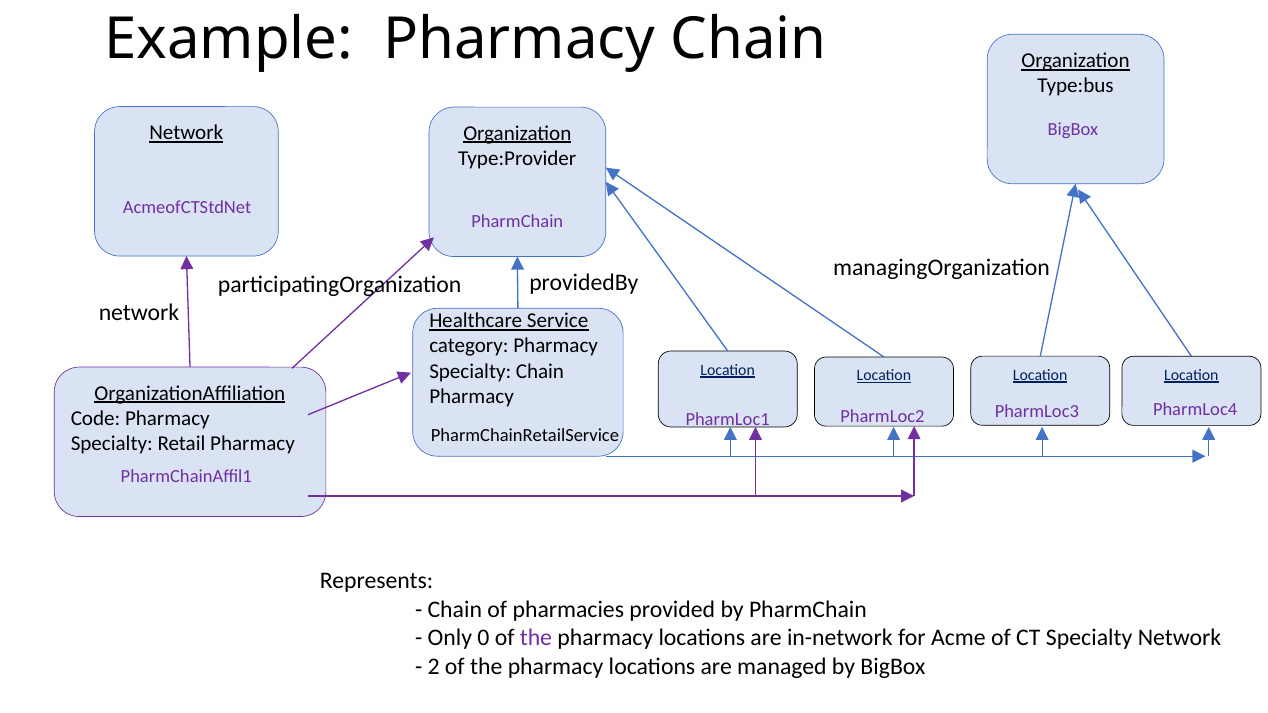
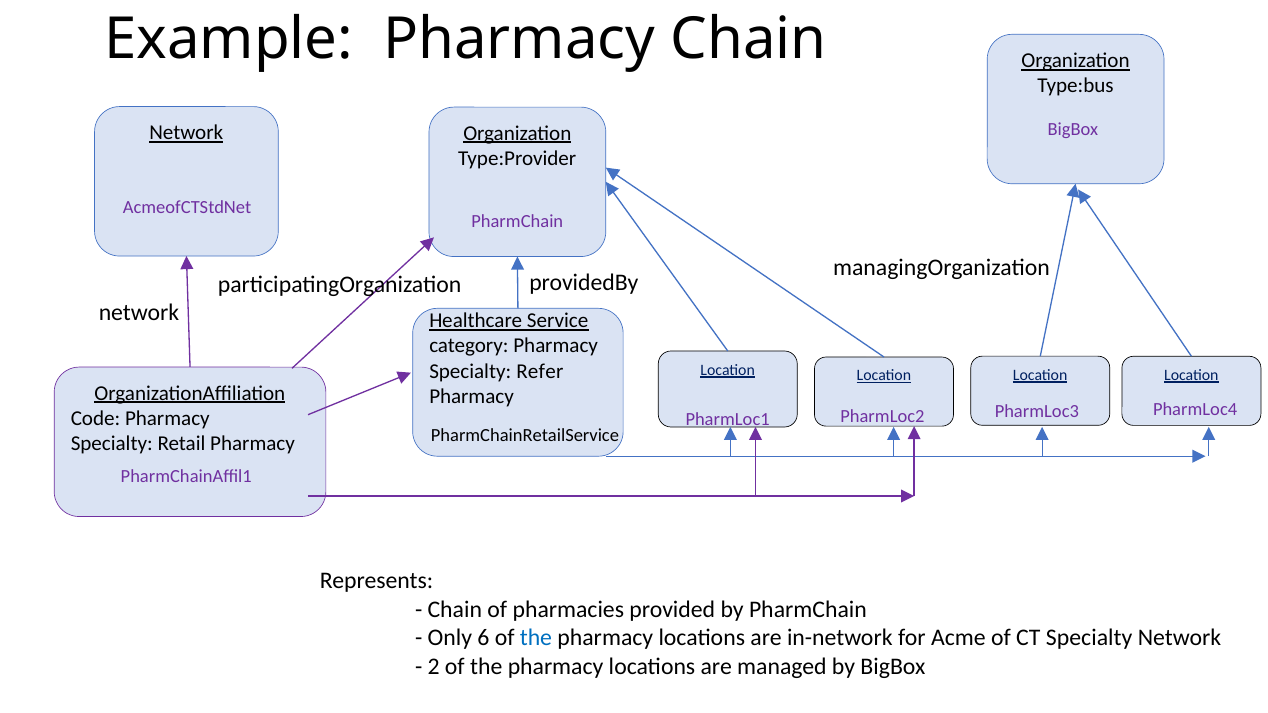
Specialty Chain: Chain -> Refer
0: 0 -> 6
the at (536, 638) colour: purple -> blue
